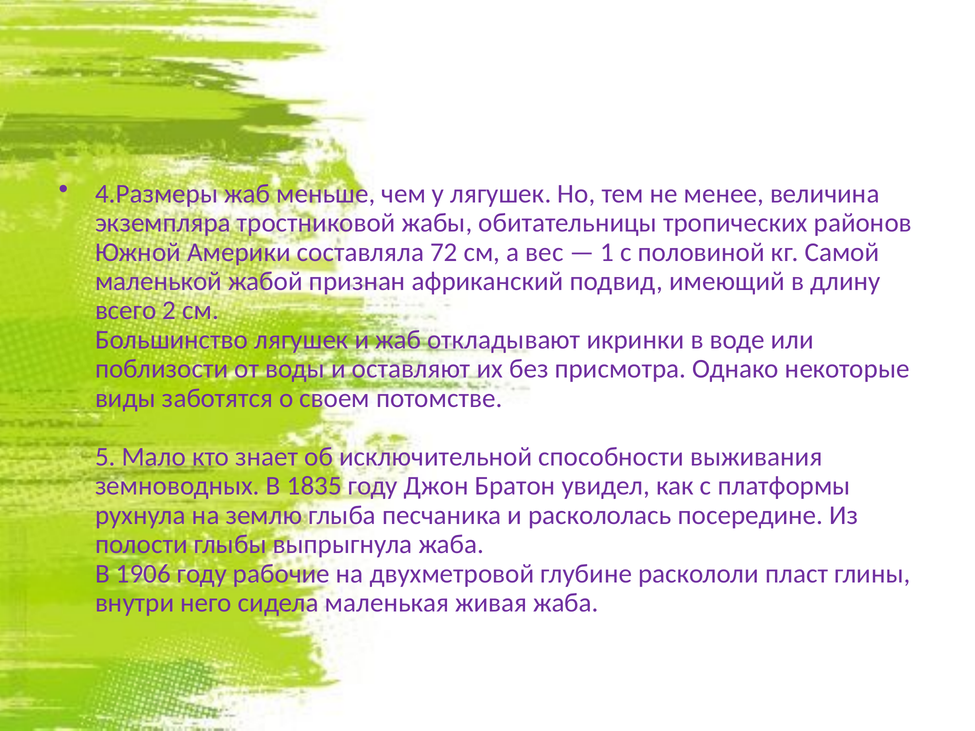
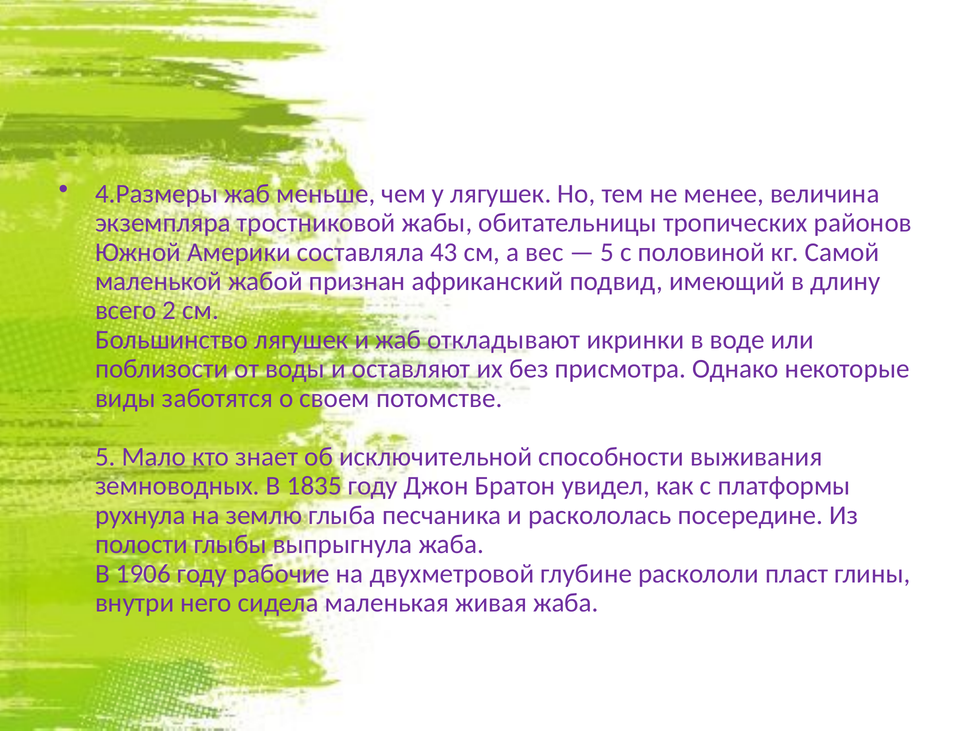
72: 72 -> 43
1 at (607, 252): 1 -> 5
